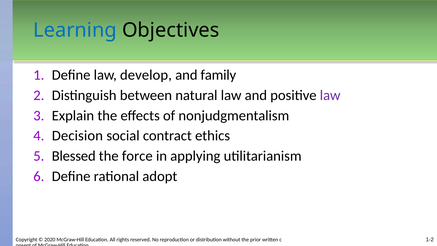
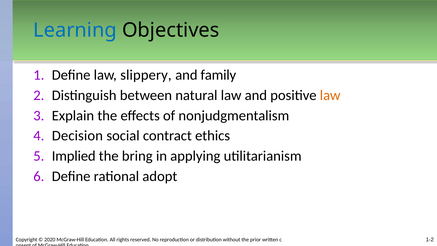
develop: develop -> slippery
law at (330, 95) colour: purple -> orange
Blessed: Blessed -> Implied
force: force -> bring
